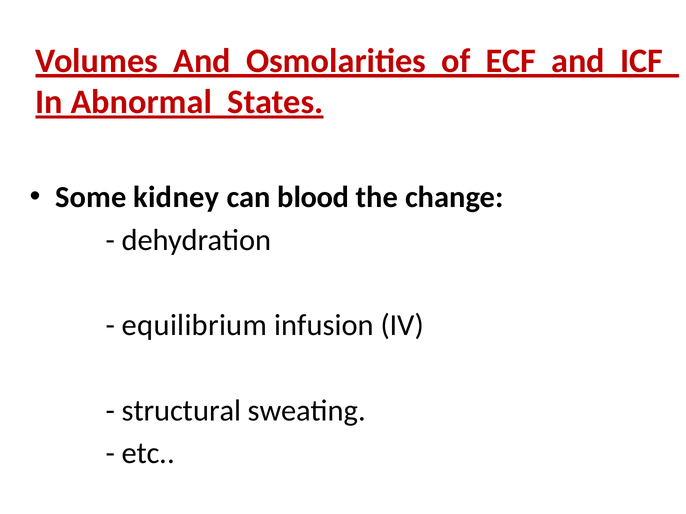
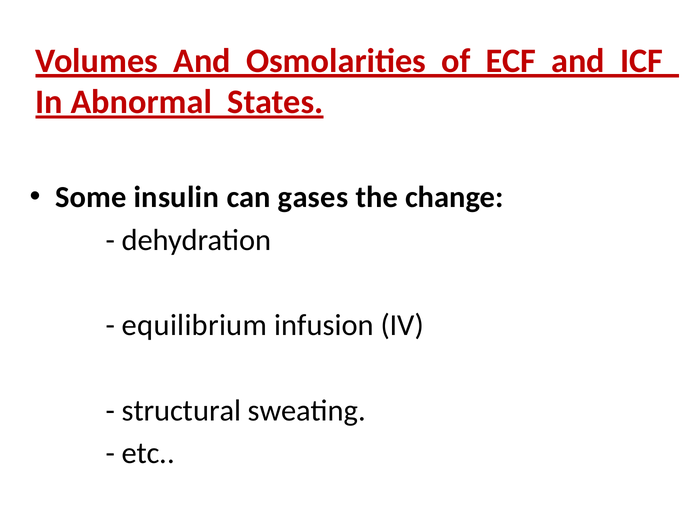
kidney: kidney -> insulin
blood: blood -> gases
